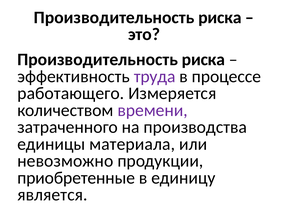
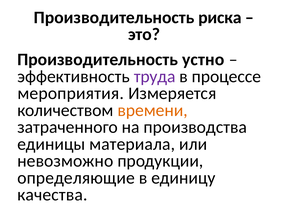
риска at (203, 60): риска -> устно
работающего: работающего -> мероприятия
времени colour: purple -> orange
приобретенные: приобретенные -> определяющие
является: является -> качества
